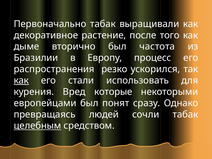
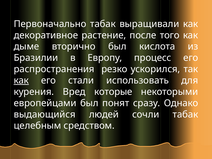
частота: частота -> кислота
превращаясь: превращаясь -> выдающийся
целебным underline: present -> none
